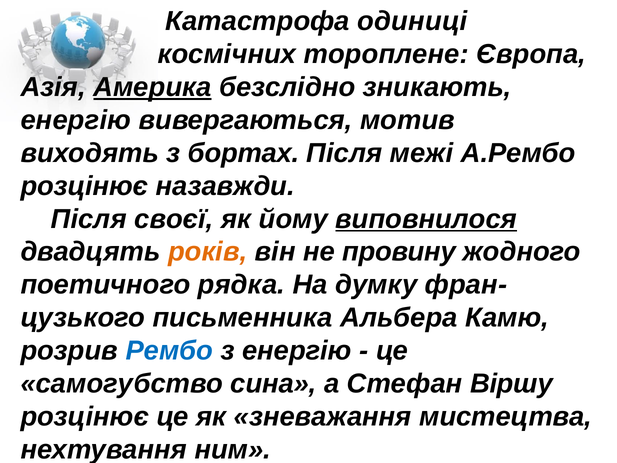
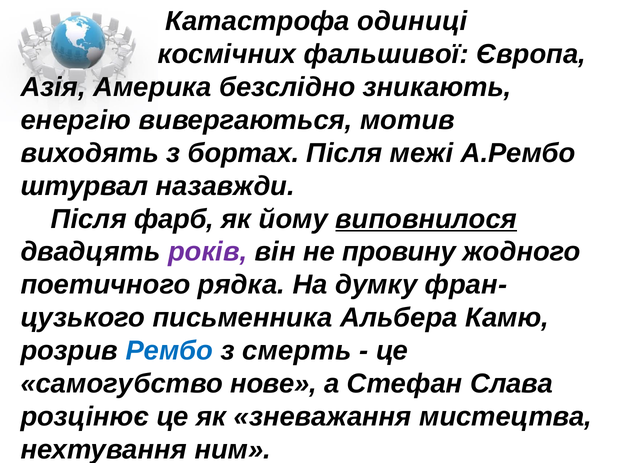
тороплене: тороплене -> фальшивої
Америка underline: present -> none
розцінює at (84, 186): розцінює -> штурвал
своєї: своєї -> фарб
років colour: orange -> purple
з енергію: енергію -> смерть
сина: сина -> нове
Віршу: Віршу -> Слава
